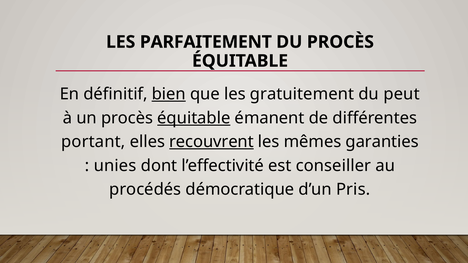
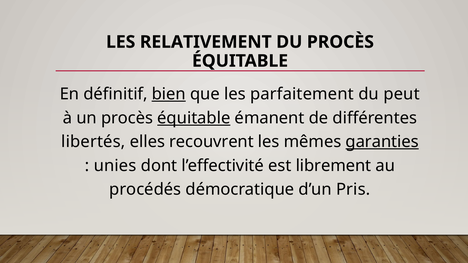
PARFAITEMENT: PARFAITEMENT -> RELATIVEMENT
gratuitement: gratuitement -> parfaitement
portant: portant -> libertés
recouvrent underline: present -> none
garanties underline: none -> present
conseiller: conseiller -> librement
